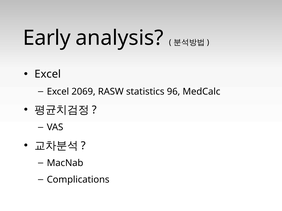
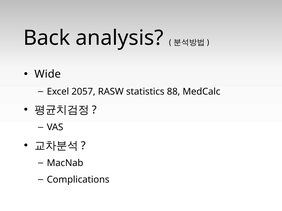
Early: Early -> Back
Excel at (48, 74): Excel -> Wide
2069: 2069 -> 2057
96: 96 -> 88
